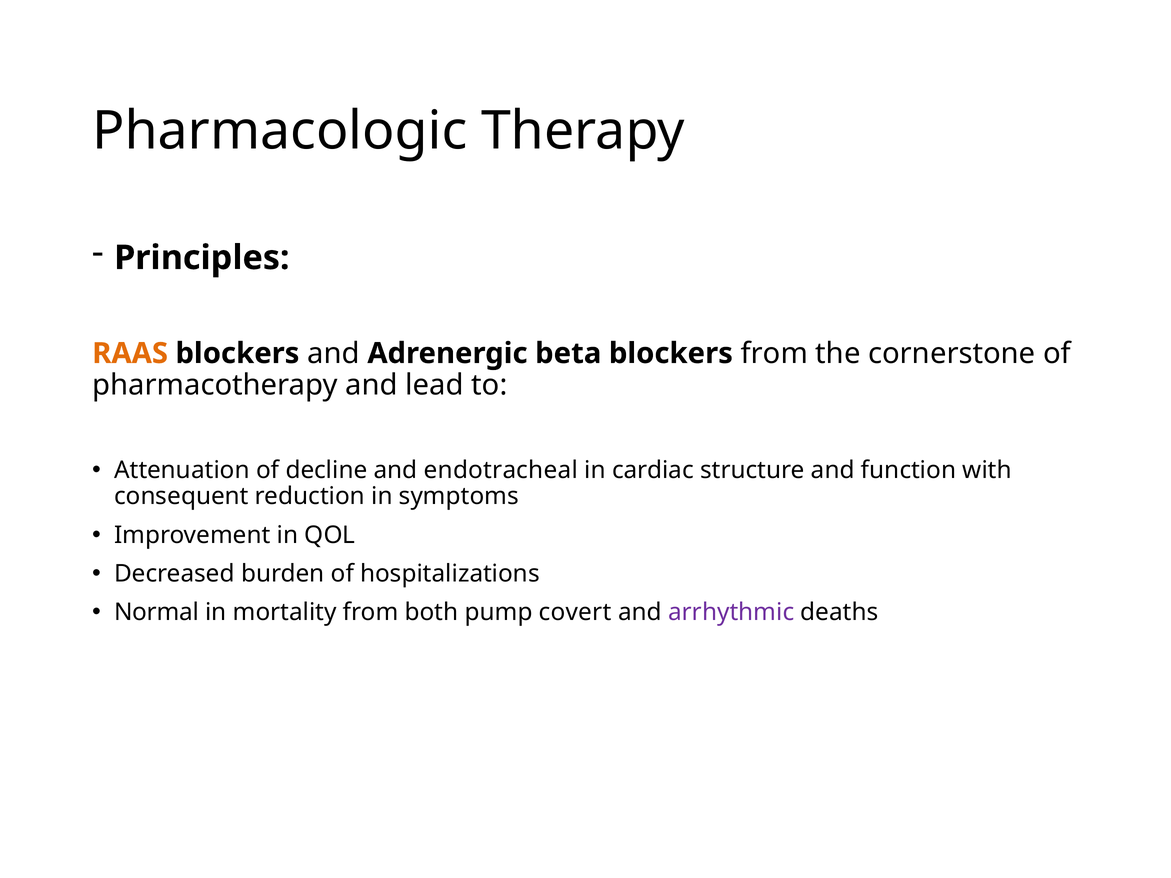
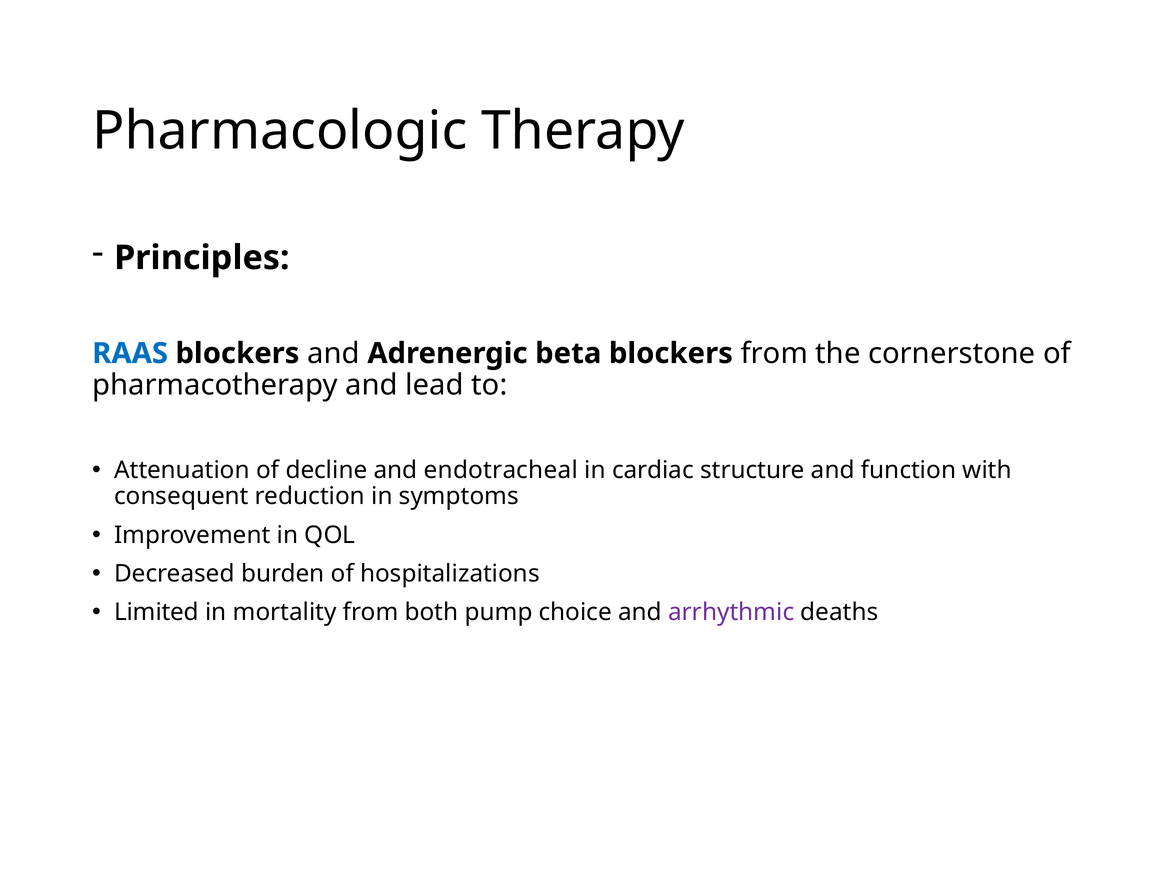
RAAS colour: orange -> blue
Normal: Normal -> Limited
covert: covert -> choice
